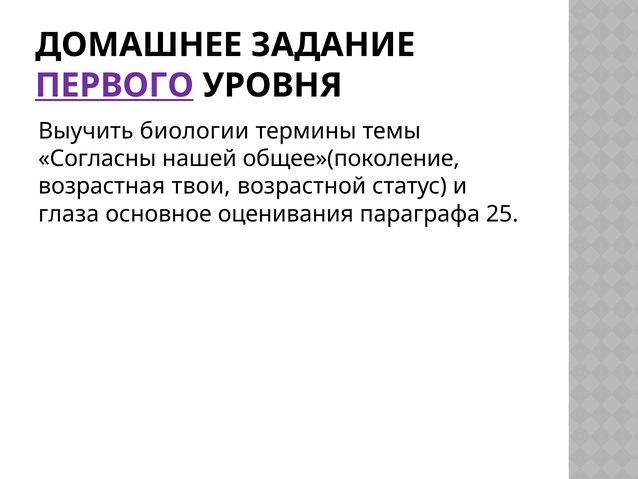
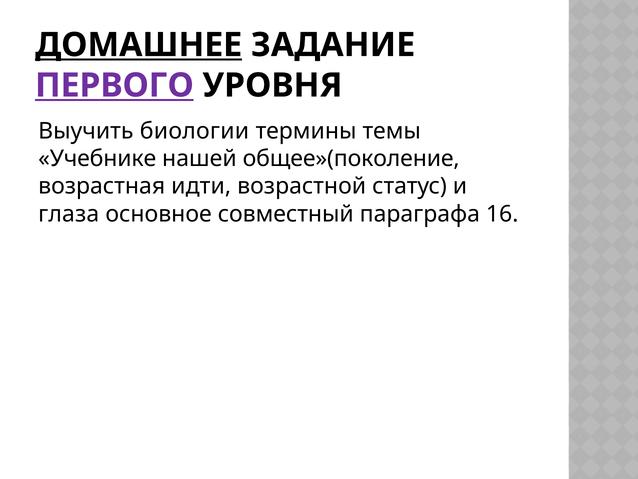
ДОМАШНЕЕ underline: none -> present
Согласны: Согласны -> Учебнике
твои: твои -> идти
оценивания: оценивания -> совместный
25: 25 -> 16
